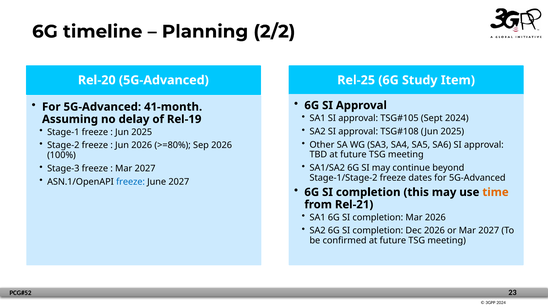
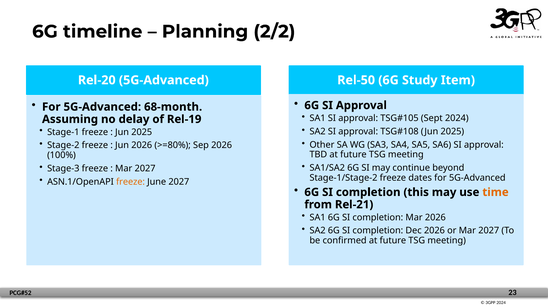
Rel-25: Rel-25 -> Rel-50
41-month: 41-month -> 68-month
freeze at (131, 182) colour: blue -> orange
